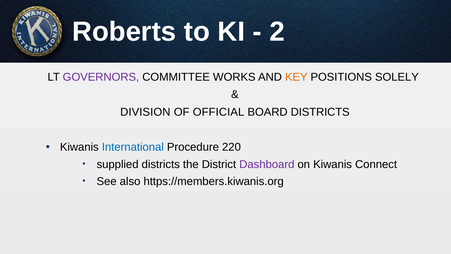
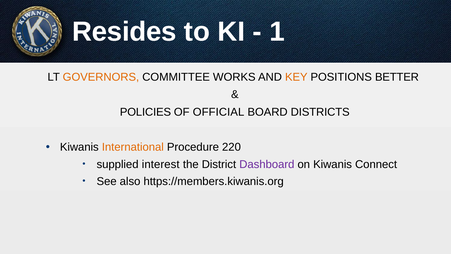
Roberts: Roberts -> Resides
2: 2 -> 1
GOVERNORS colour: purple -> orange
SOLELY: SOLELY -> BETTER
DIVISION: DIVISION -> POLICIES
International colour: blue -> orange
supplied districts: districts -> interest
